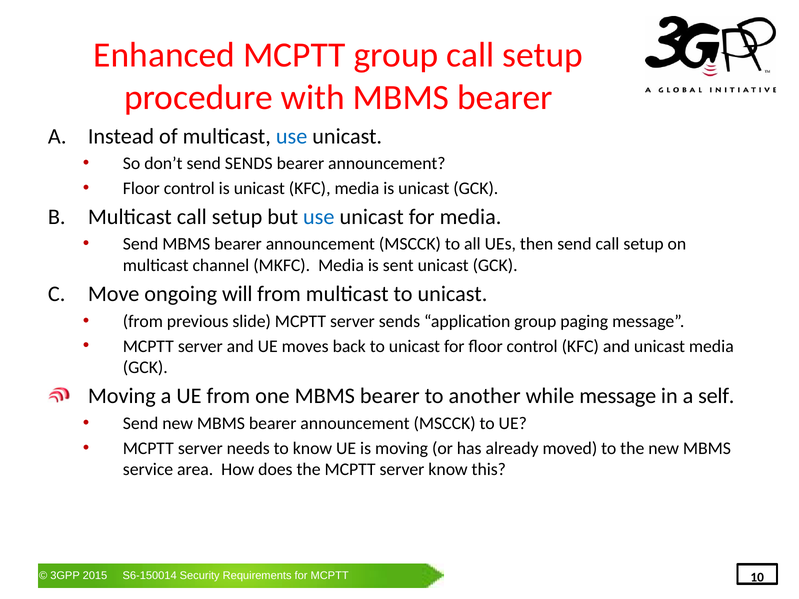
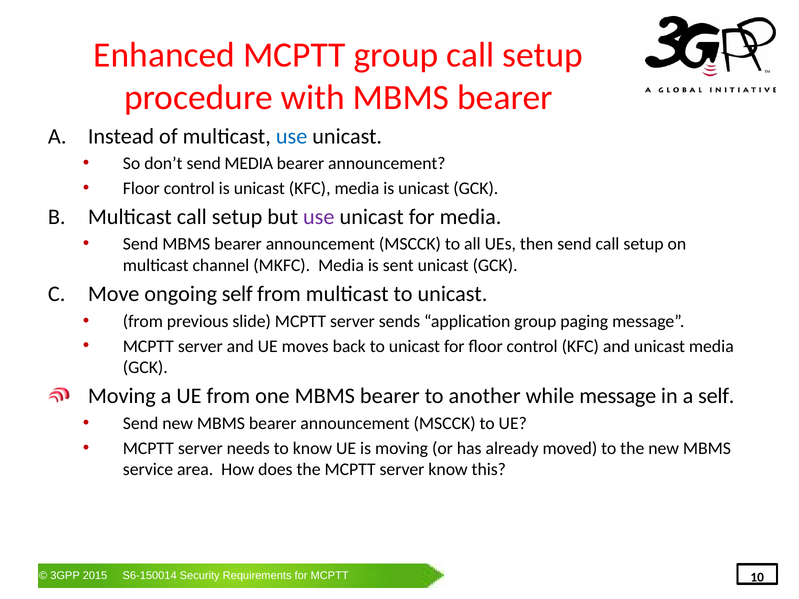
send SENDS: SENDS -> MEDIA
use at (319, 217) colour: blue -> purple
ongoing will: will -> self
